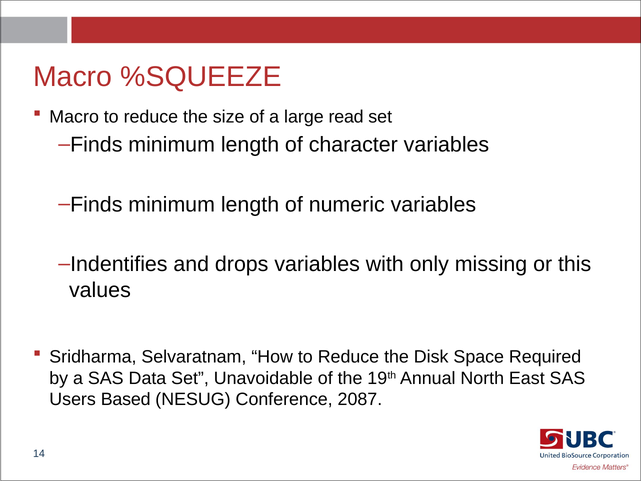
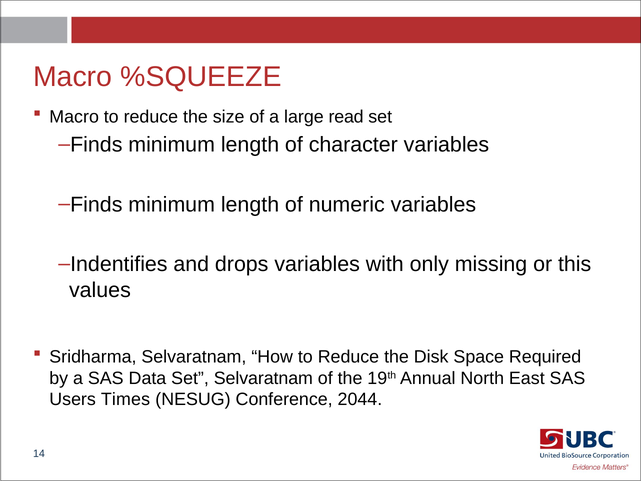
Set Unavoidable: Unavoidable -> Selvaratnam
Based: Based -> Times
2087: 2087 -> 2044
